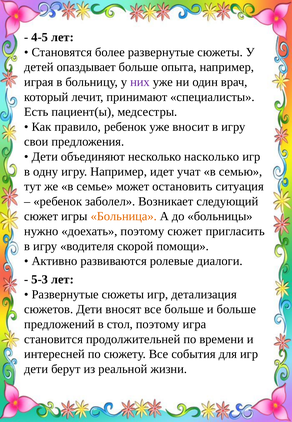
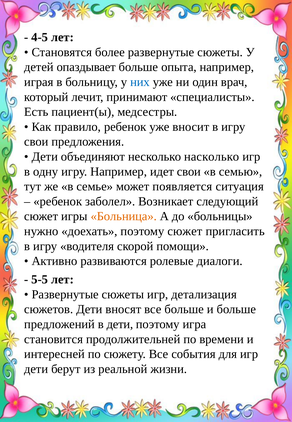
них colour: purple -> blue
идет учат: учат -> свои
остановить: остановить -> появляется
5-3: 5-3 -> 5-5
в стол: стол -> дети
